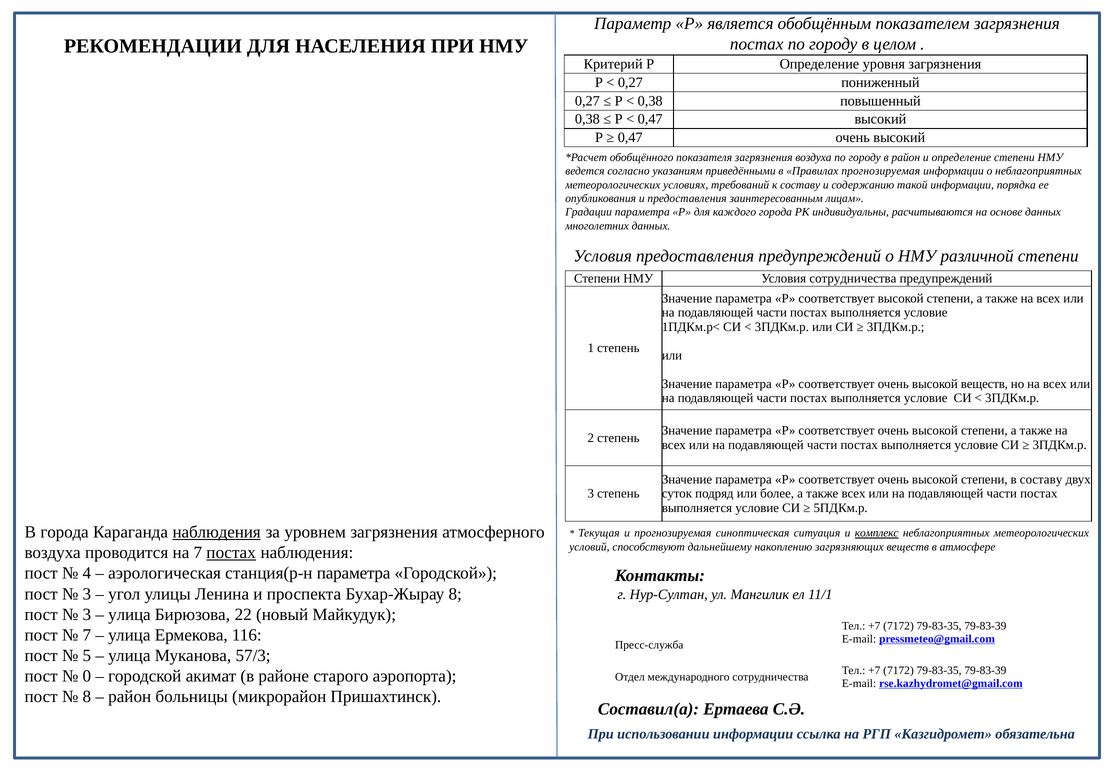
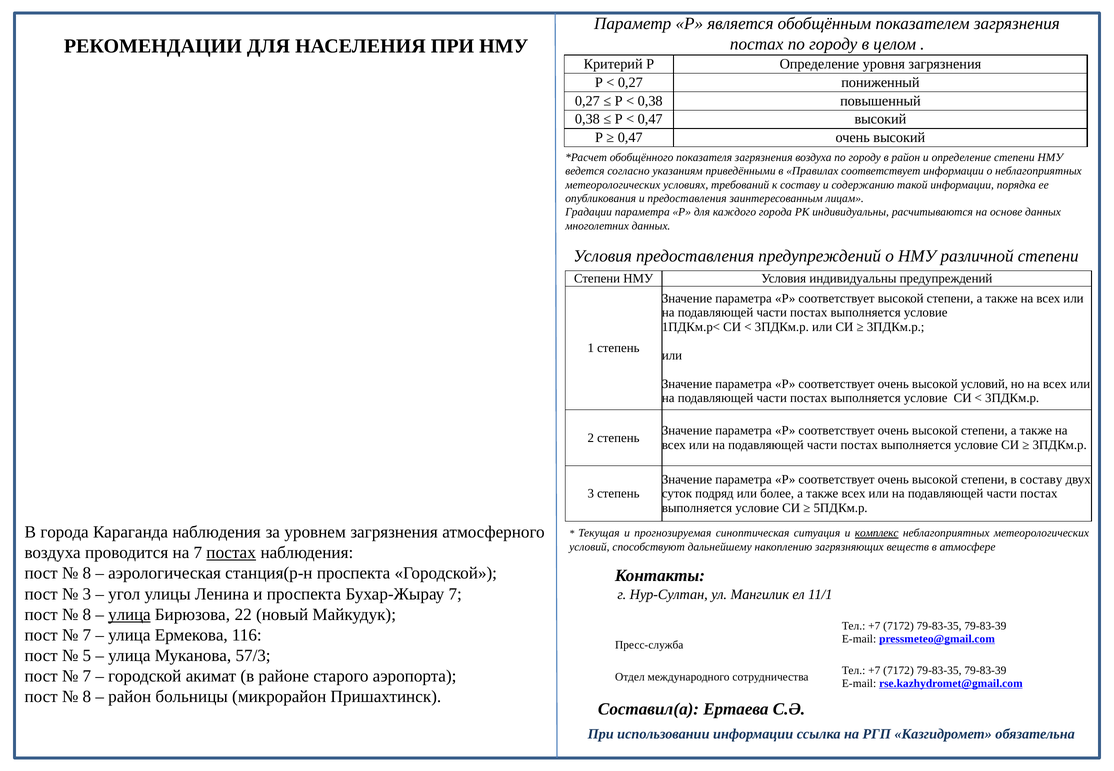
Правилах прогнозируемая: прогнозируемая -> соответствует
Условия сотрудничества: сотрудничества -> индивидуальны
высокой веществ: веществ -> условий
наблюдения at (217, 532) underline: present -> none
4 at (87, 574): 4 -> 8
станция(р-н параметра: параметра -> проспекта
Бухар-Жырау 8: 8 -> 7
3 at (87, 615): 3 -> 8
улица at (129, 615) underline: none -> present
0 at (87, 676): 0 -> 7
